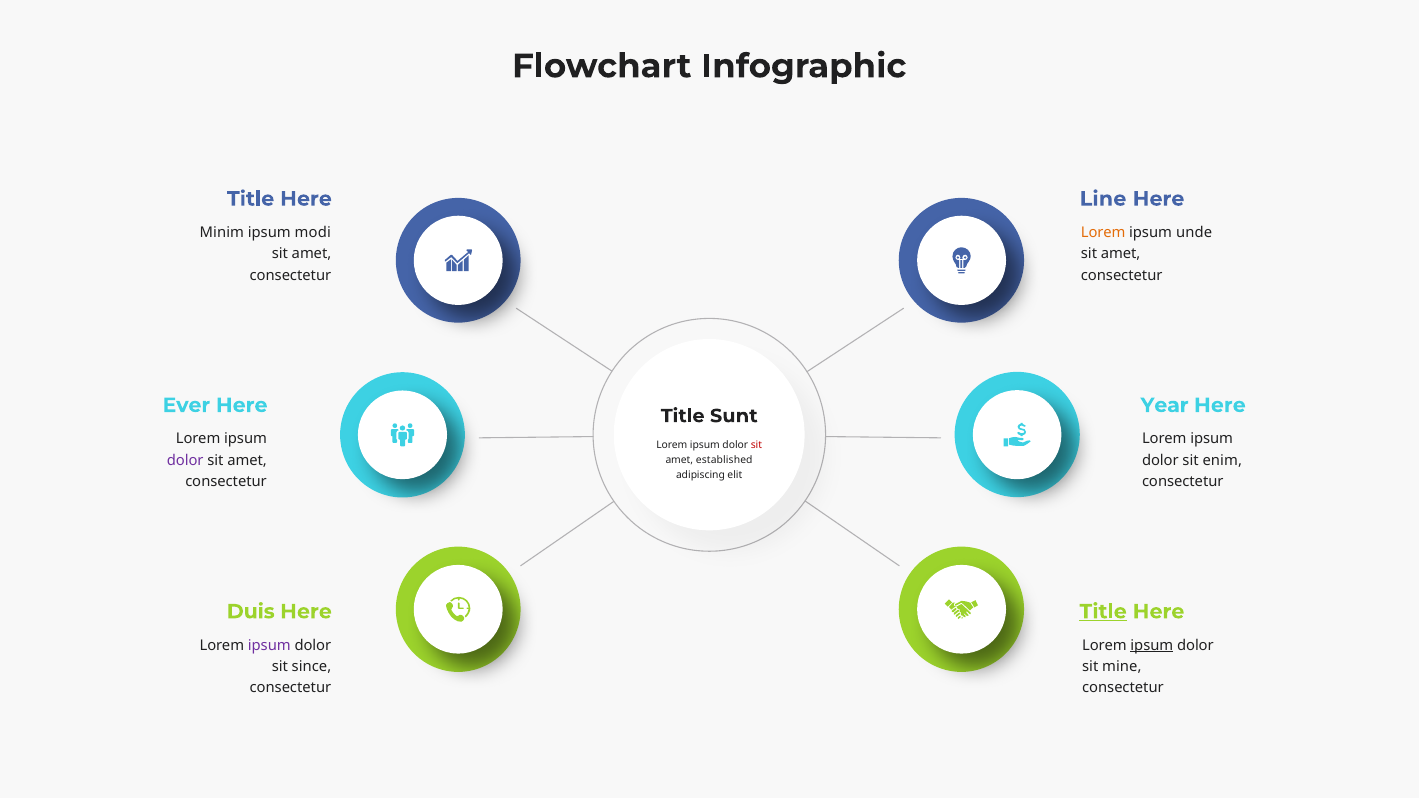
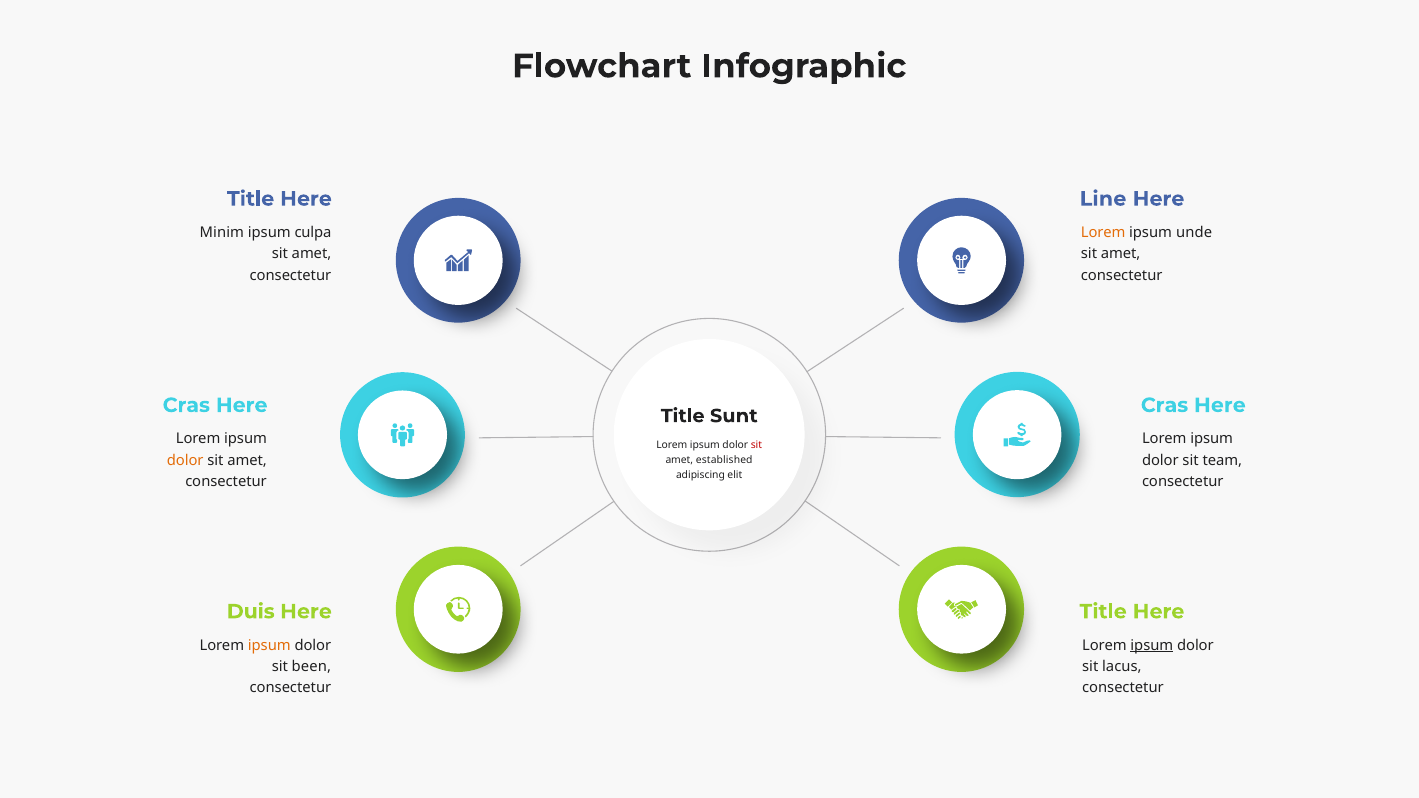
modi: modi -> culpa
Ever at (186, 405): Ever -> Cras
Year at (1165, 405): Year -> Cras
dolor at (185, 460) colour: purple -> orange
enim: enim -> team
Title at (1103, 612) underline: present -> none
ipsum at (269, 645) colour: purple -> orange
since: since -> been
mine: mine -> lacus
